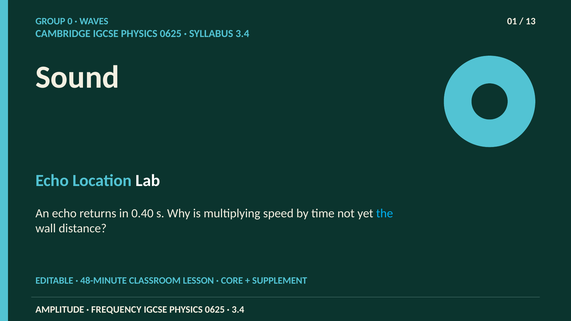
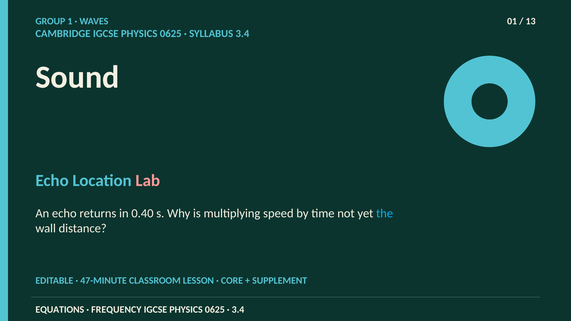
0: 0 -> 1
Lab colour: white -> pink
48-MINUTE: 48-MINUTE -> 47-MINUTE
AMPLITUDE: AMPLITUDE -> EQUATIONS
